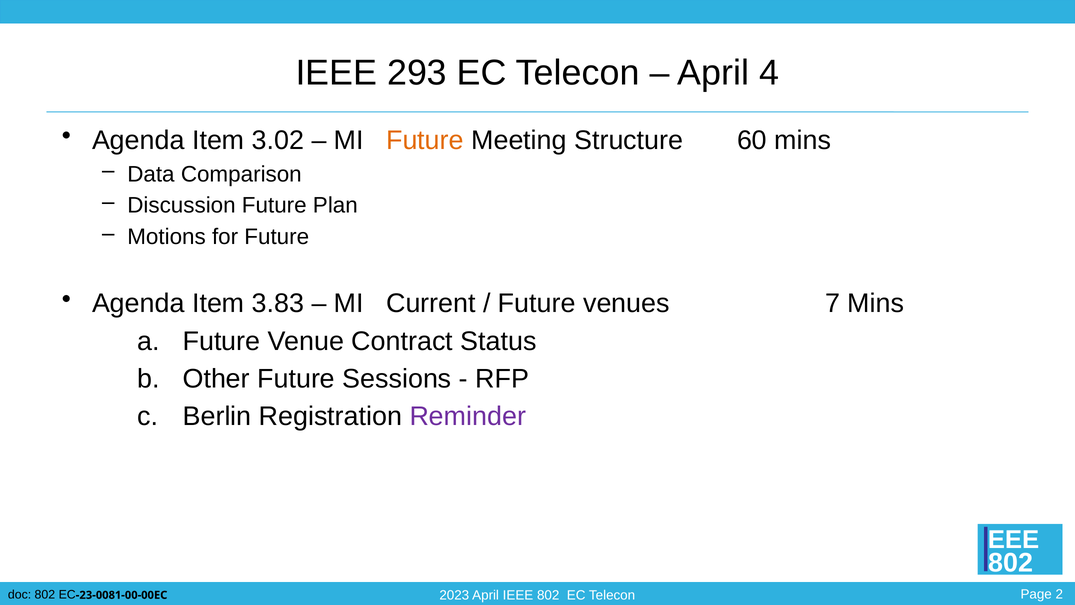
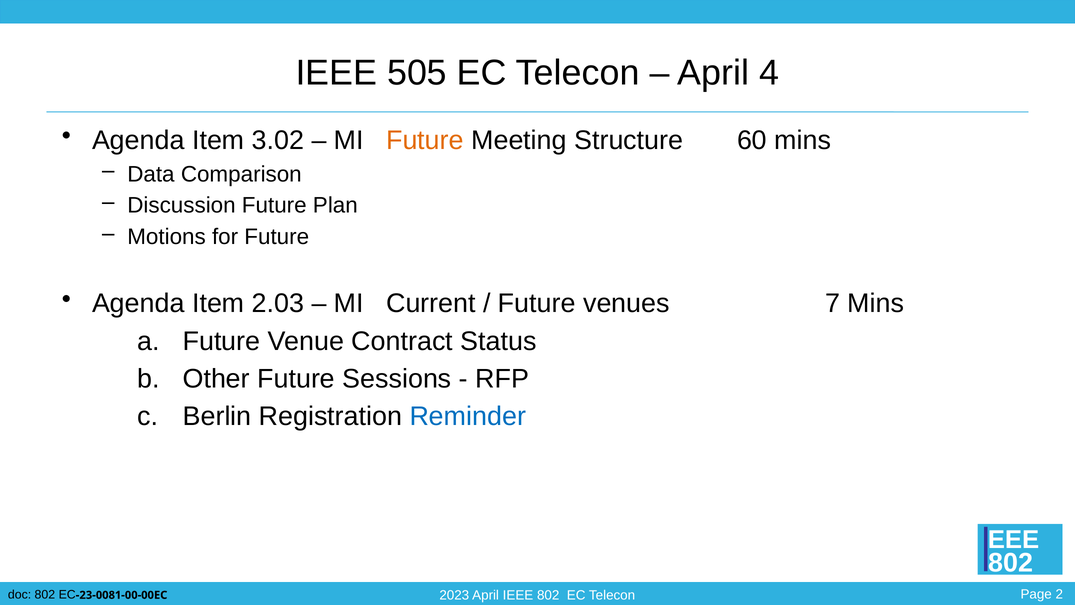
293: 293 -> 505
3.83: 3.83 -> 2.03
Reminder colour: purple -> blue
